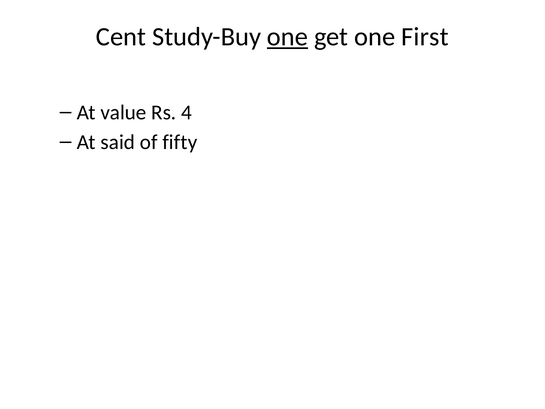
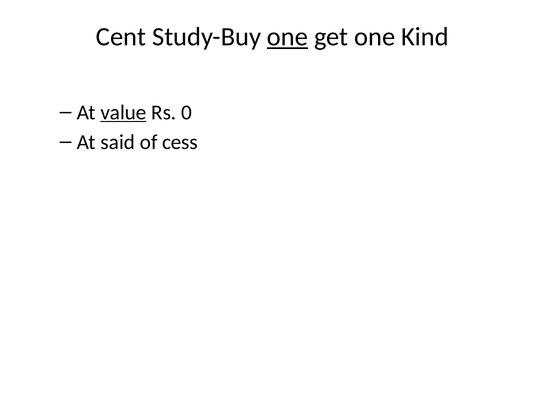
First: First -> Kind
value underline: none -> present
4: 4 -> 0
fifty: fifty -> cess
